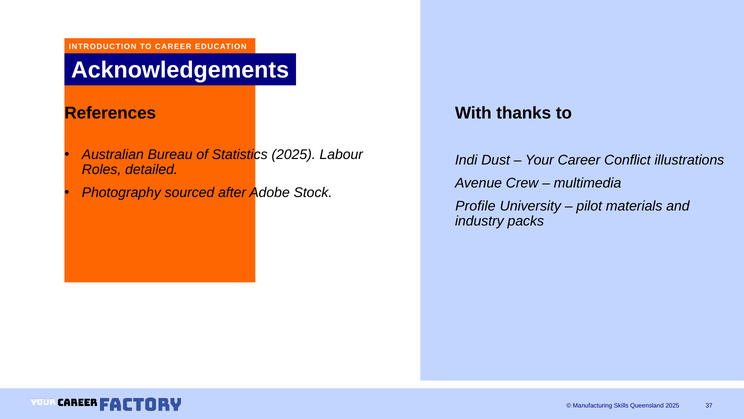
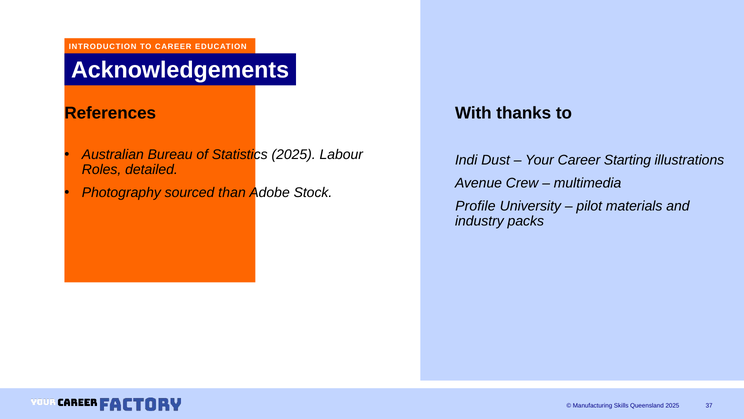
Conflict: Conflict -> Starting
after: after -> than
